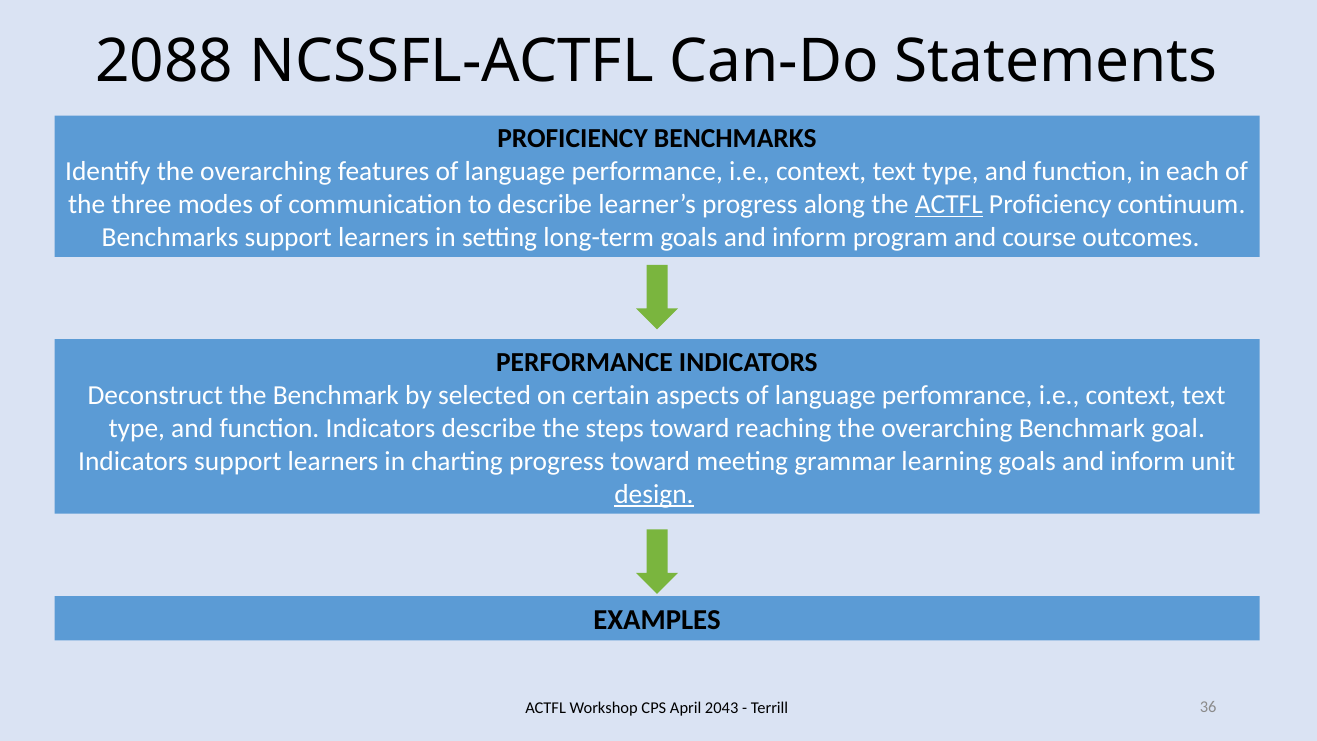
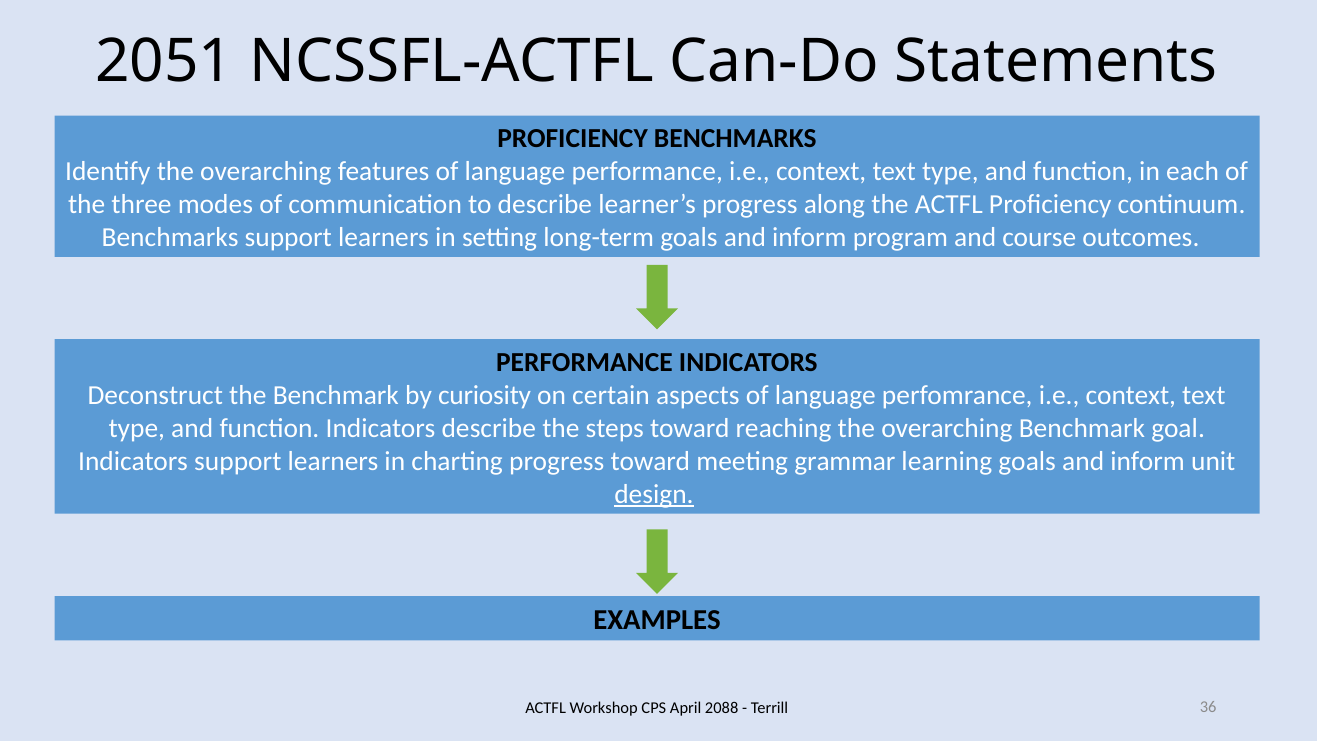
2088: 2088 -> 2051
ACTFL at (949, 205) underline: present -> none
selected: selected -> curiosity
2043: 2043 -> 2088
